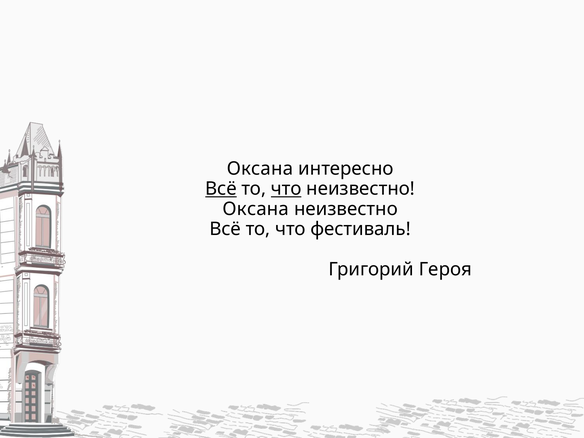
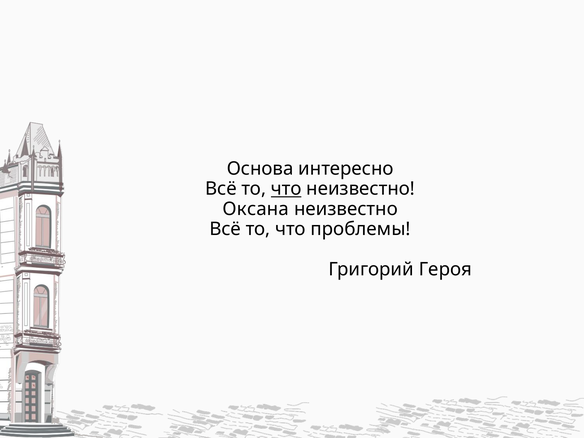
Оксана at (260, 169): Оксана -> Основа
Всё at (221, 189) underline: present -> none
фестиваль: фестиваль -> проблемы
